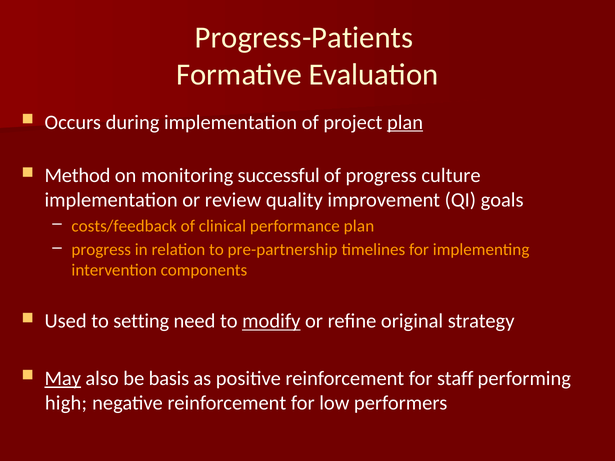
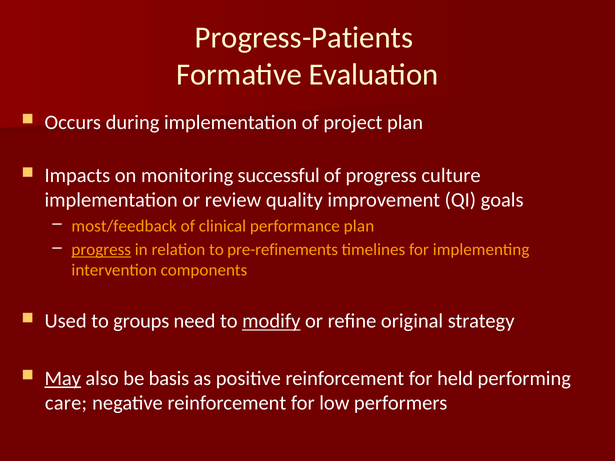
plan at (405, 122) underline: present -> none
Method: Method -> Impacts
costs/feedback: costs/feedback -> most/feedback
progress at (101, 250) underline: none -> present
pre-partnership: pre-partnership -> pre-refinements
setting: setting -> groups
staff: staff -> held
high: high -> care
